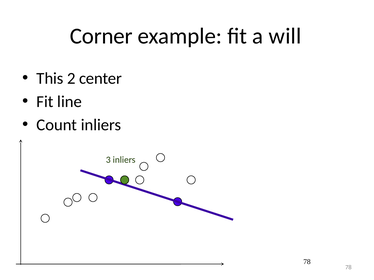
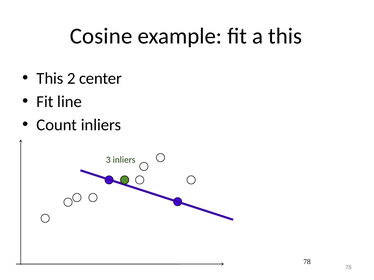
Corner: Corner -> Cosine
a will: will -> this
